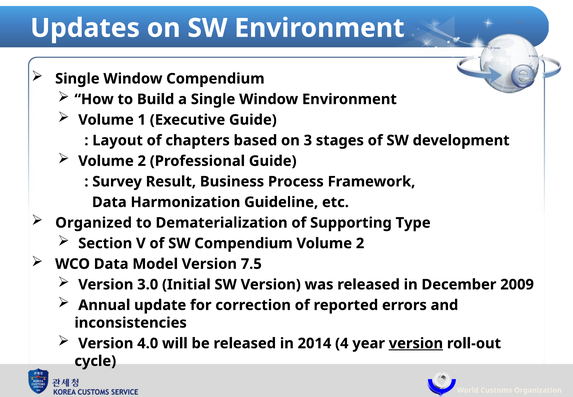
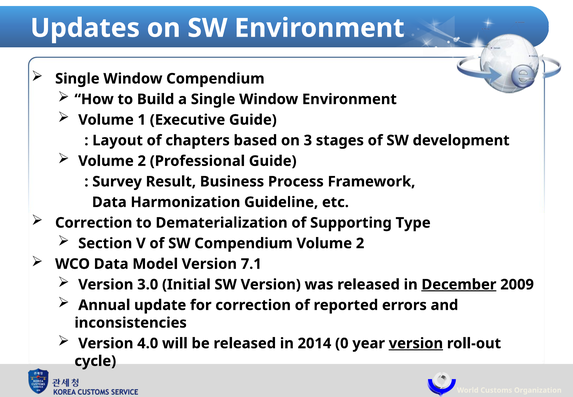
Organized at (94, 223): Organized -> Correction
7.5: 7.5 -> 7.1
December underline: none -> present
4: 4 -> 0
